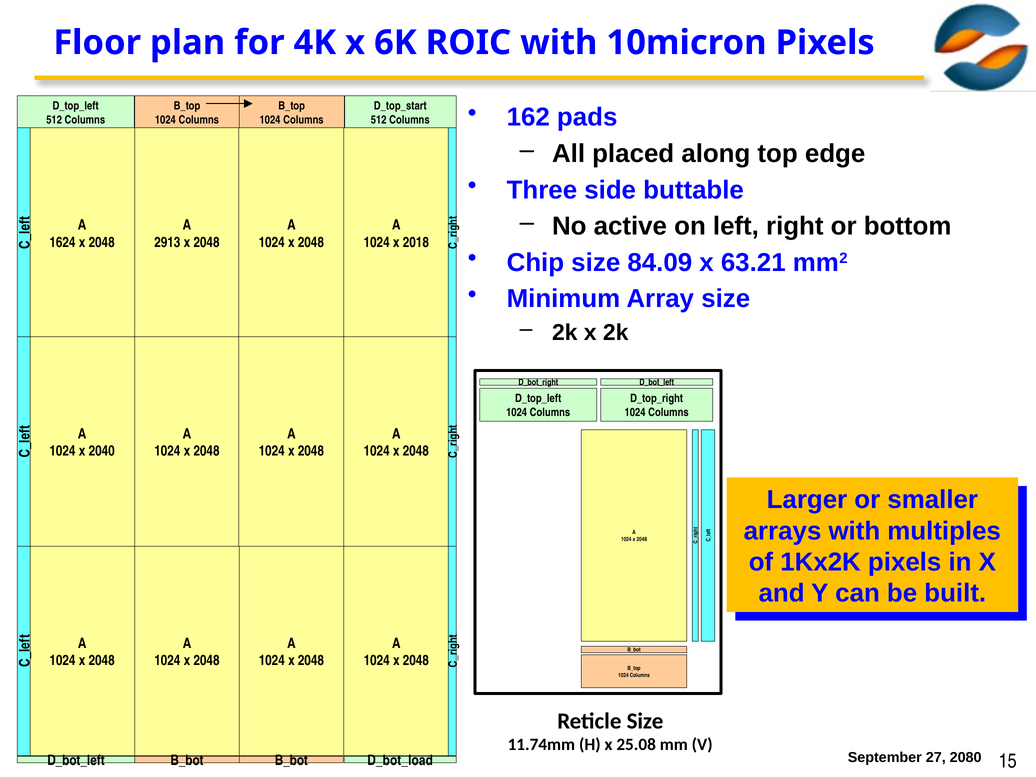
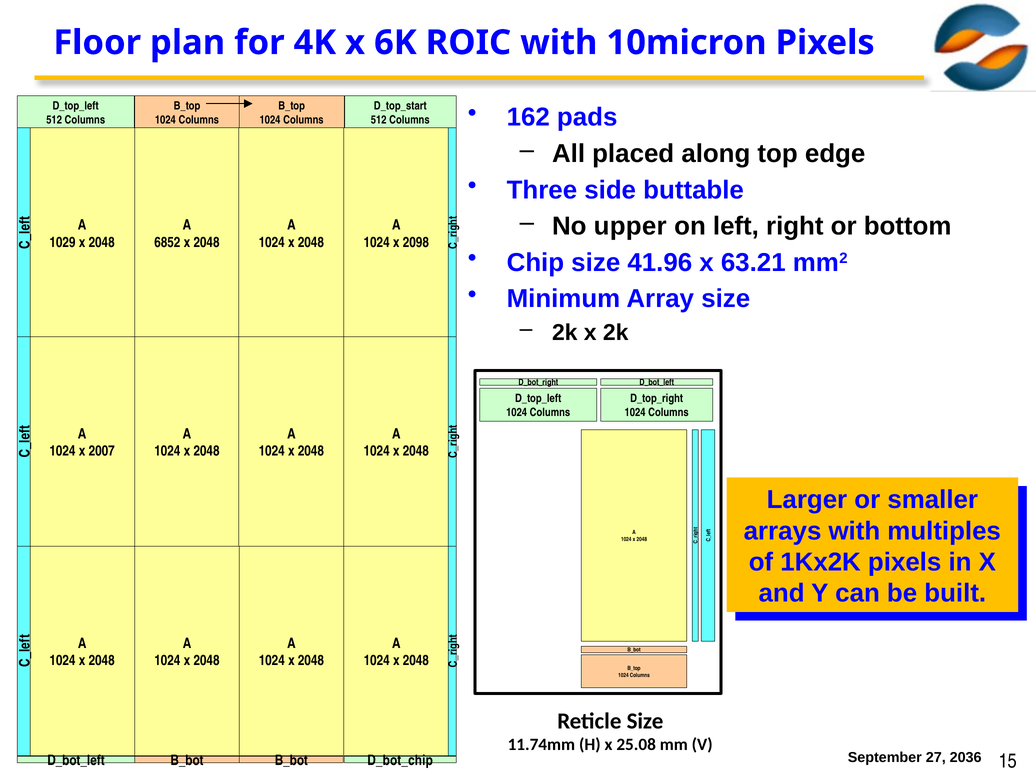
active: active -> upper
1624: 1624 -> 1029
2913: 2913 -> 6852
2018: 2018 -> 2098
84.09: 84.09 -> 41.96
2040: 2040 -> 2007
2080: 2080 -> 2036
D_bot_load: D_bot_load -> D_bot_chip
